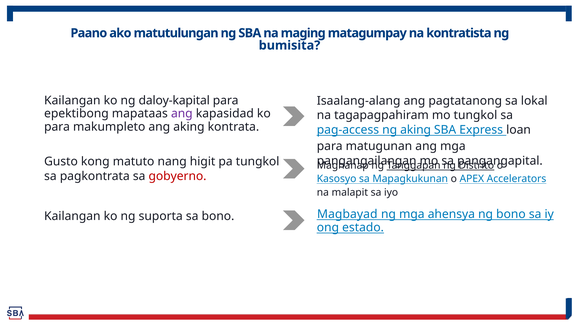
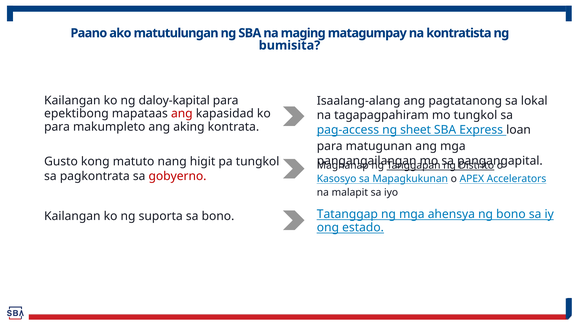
ang at (182, 114) colour: purple -> red
ng aking: aking -> sheet
Magbayad: Magbayad -> Tatanggap
